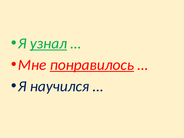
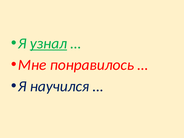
понравилось underline: present -> none
